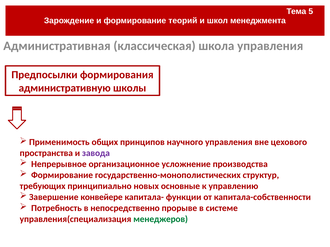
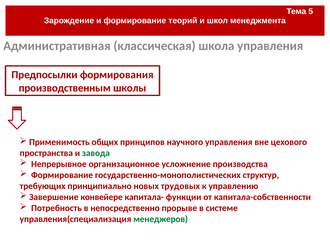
административную: административную -> производственным
завода colour: purple -> green
основные: основные -> трудовых
